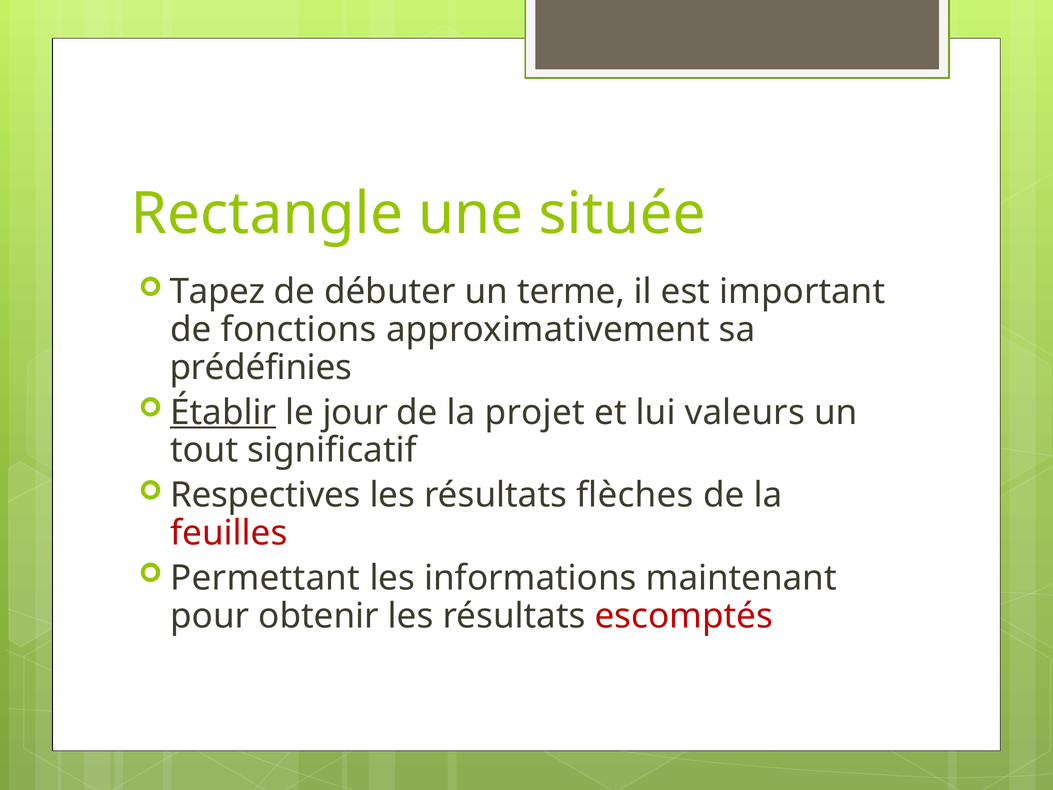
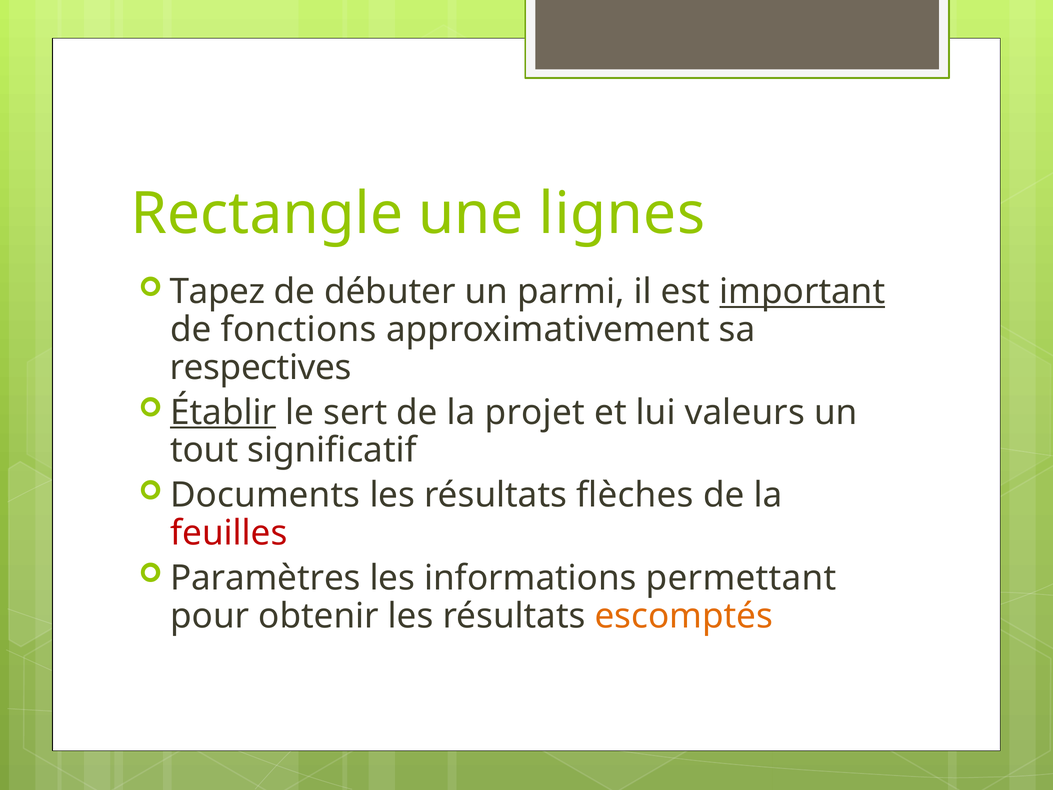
située: située -> lignes
terme: terme -> parmi
important underline: none -> present
prédéfinies: prédéfinies -> respectives
jour: jour -> sert
Respectives: Respectives -> Documents
Permettant: Permettant -> Paramètres
maintenant: maintenant -> permettant
escomptés colour: red -> orange
